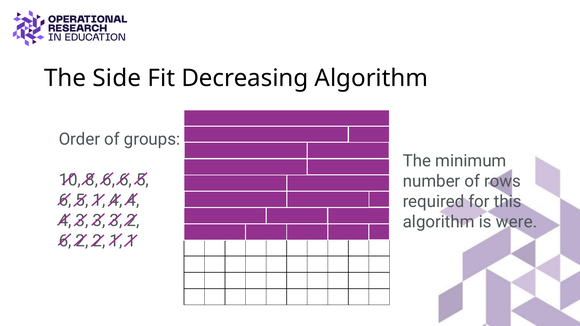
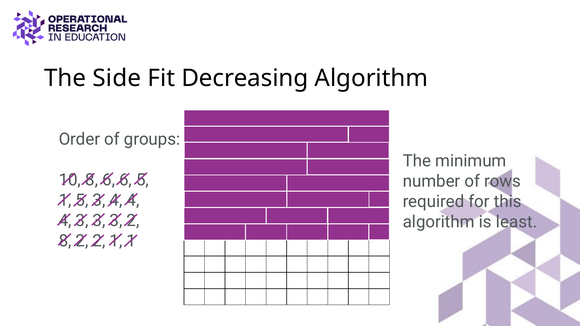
6 at (65, 200): 6 -> 1
5 1: 1 -> 3
were: were -> least
6 at (65, 241): 6 -> 8
